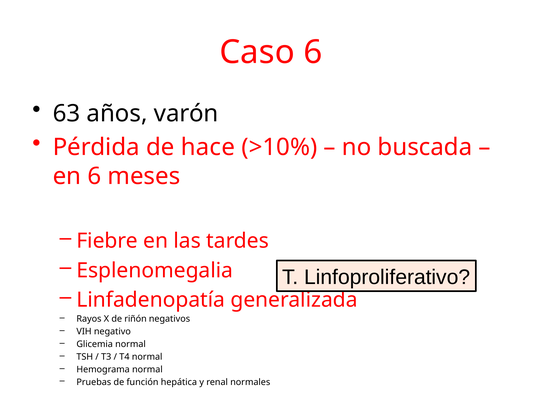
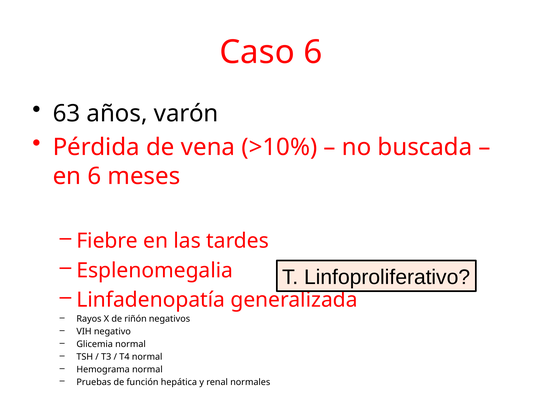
hace: hace -> vena
